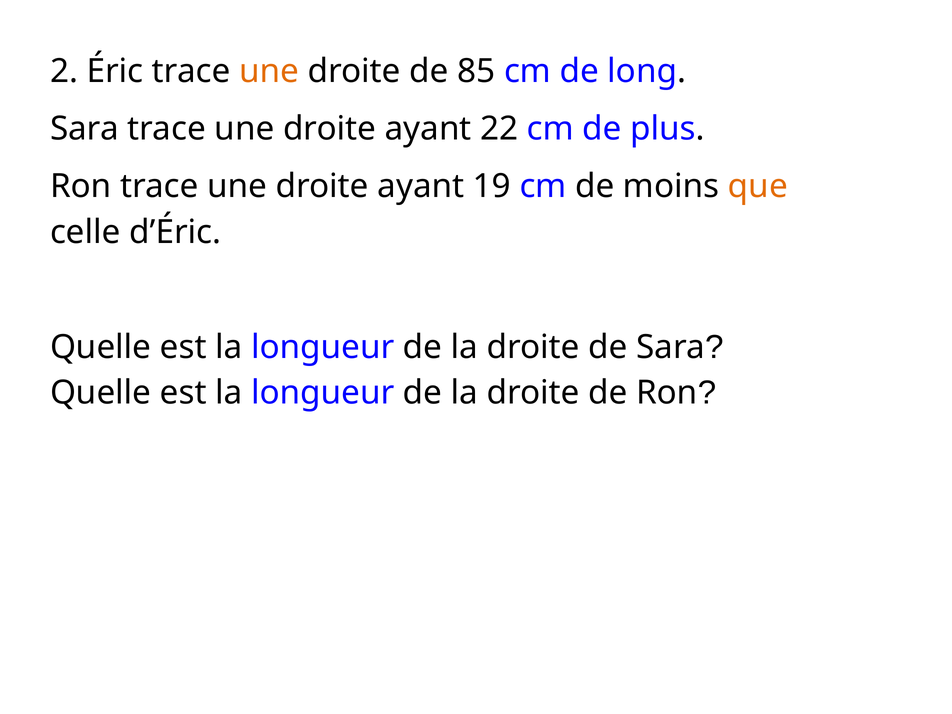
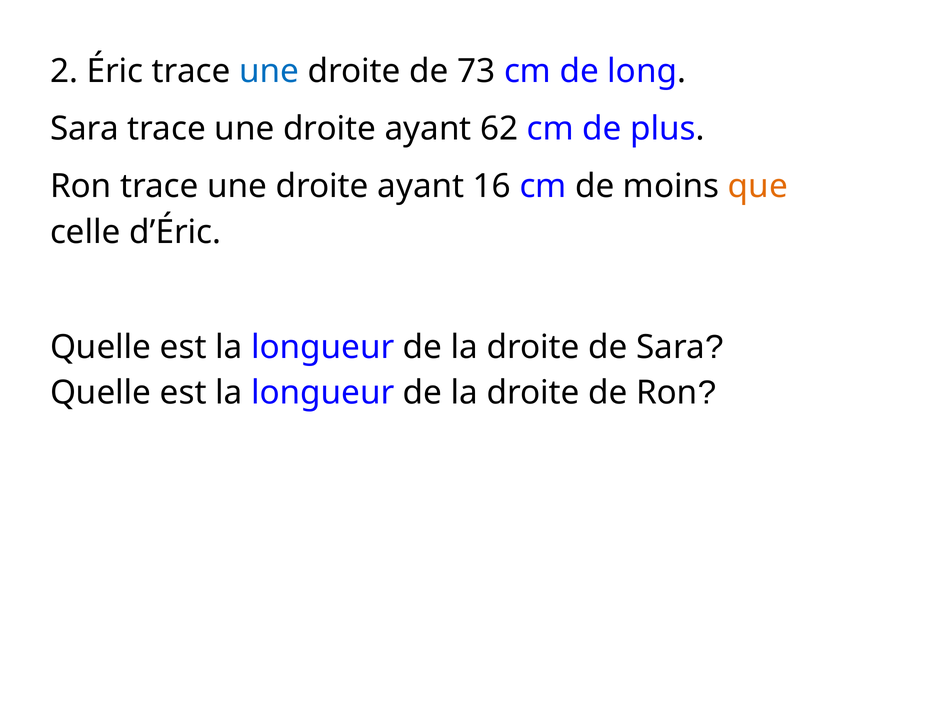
une at (269, 71) colour: orange -> blue
85: 85 -> 73
22: 22 -> 62
19: 19 -> 16
